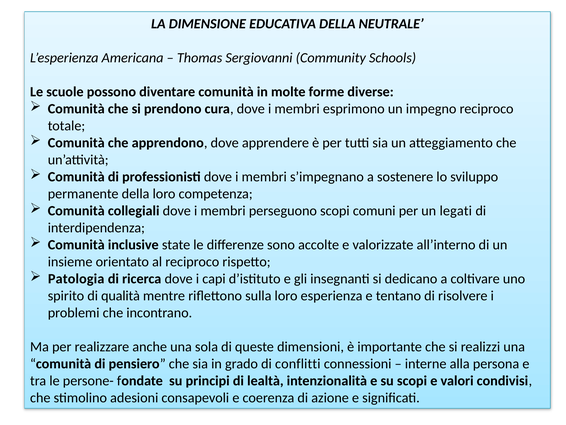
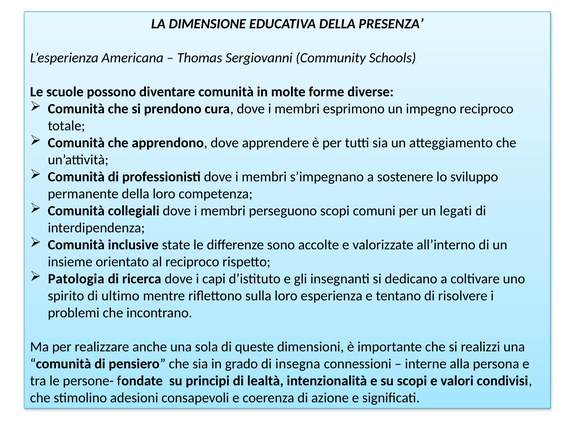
NEUTRALE: NEUTRALE -> PRESENZA
qualità: qualità -> ultimo
conflitti: conflitti -> insegna
